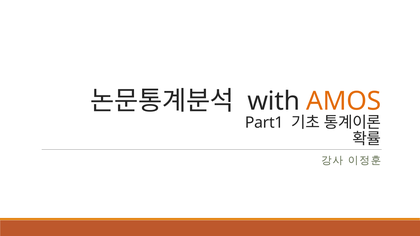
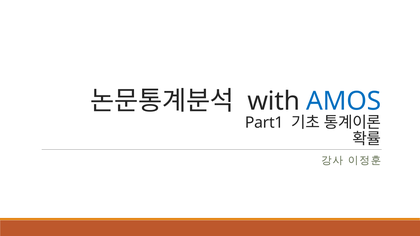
AMOS colour: orange -> blue
